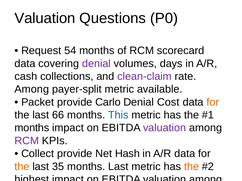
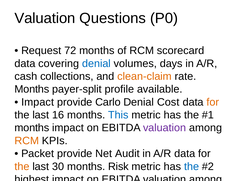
54: 54 -> 72
denial at (96, 64) colour: purple -> blue
clean-claim colour: purple -> orange
Among at (32, 89): Among -> Months
payer-split metric: metric -> profile
Packet at (38, 102): Packet -> Impact
66: 66 -> 16
RCM at (27, 141) colour: purple -> orange
Collect at (38, 154): Collect -> Packet
Hash: Hash -> Audit
35: 35 -> 30
months Last: Last -> Risk
the at (192, 167) colour: orange -> blue
